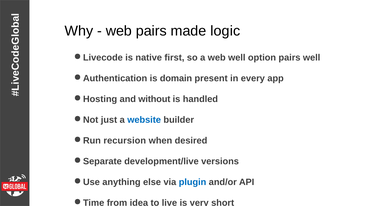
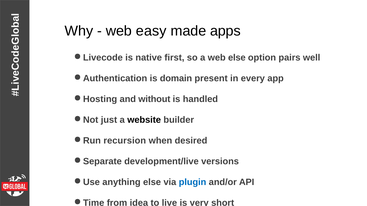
web pairs: pairs -> easy
logic: logic -> apps
web well: well -> else
website colour: blue -> black
